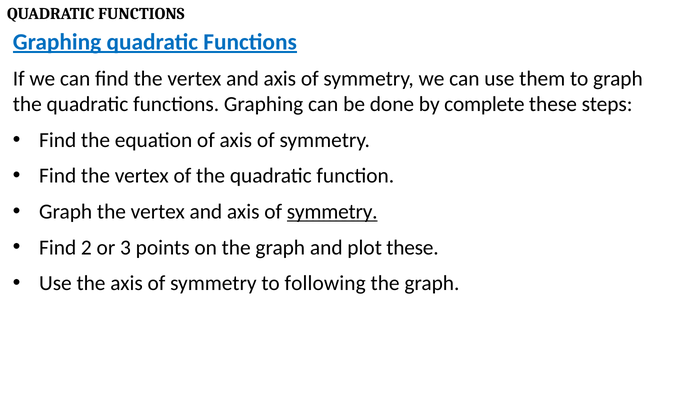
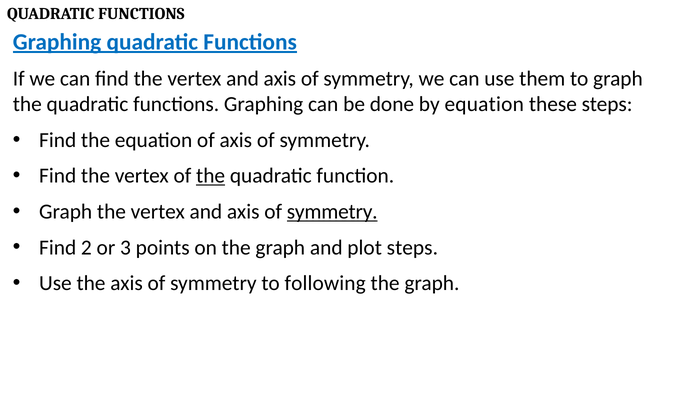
by complete: complete -> equation
the at (211, 176) underline: none -> present
plot these: these -> steps
